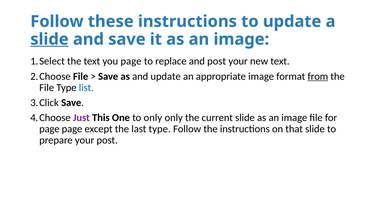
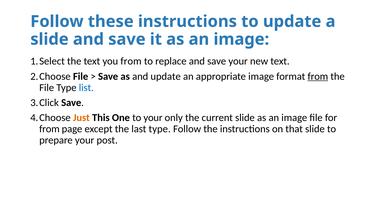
slide at (49, 39) underline: present -> none
you page: page -> from
replace and post: post -> save
Just colour: purple -> orange
to only: only -> your
page at (49, 129): page -> from
